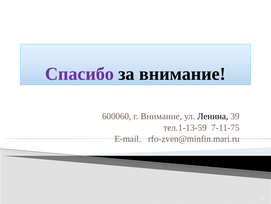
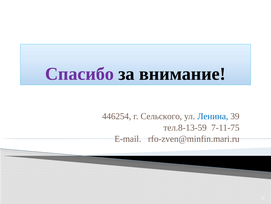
600060: 600060 -> 446254
г Внимание: Внимание -> Сельского
Ленина colour: black -> blue
тел.1-13-59: тел.1-13-59 -> тел.8-13-59
